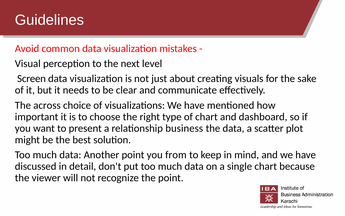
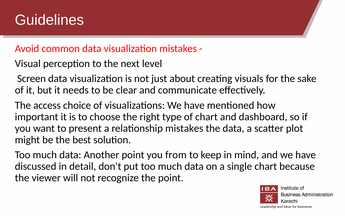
across: across -> access
relationship business: business -> mistakes
